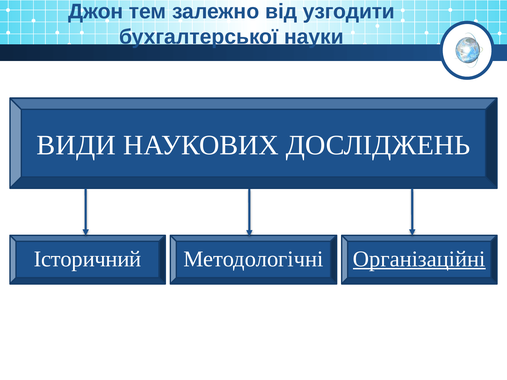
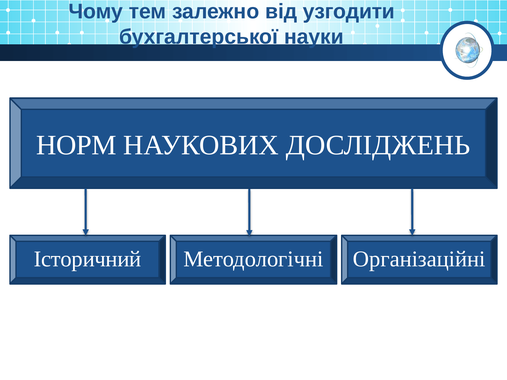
Джон: Джон -> Чому
ВИДИ: ВИДИ -> НОРМ
Організаційні underline: present -> none
